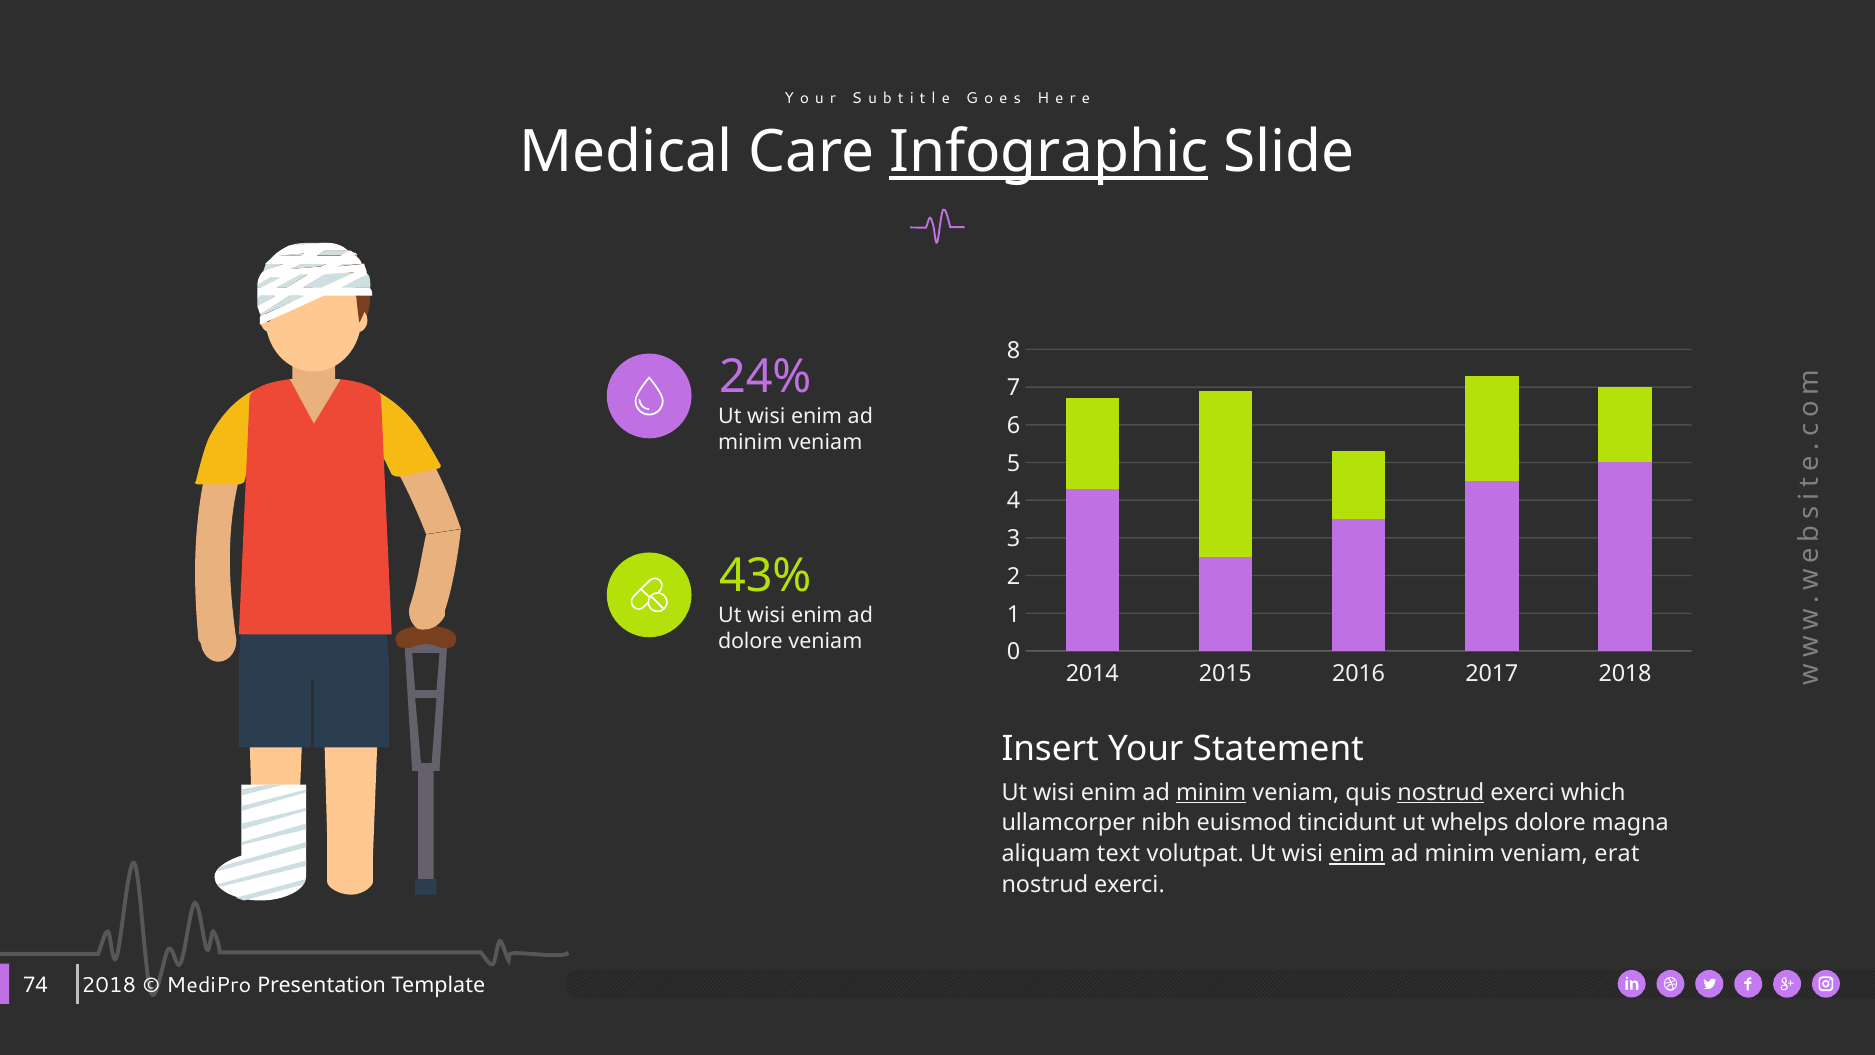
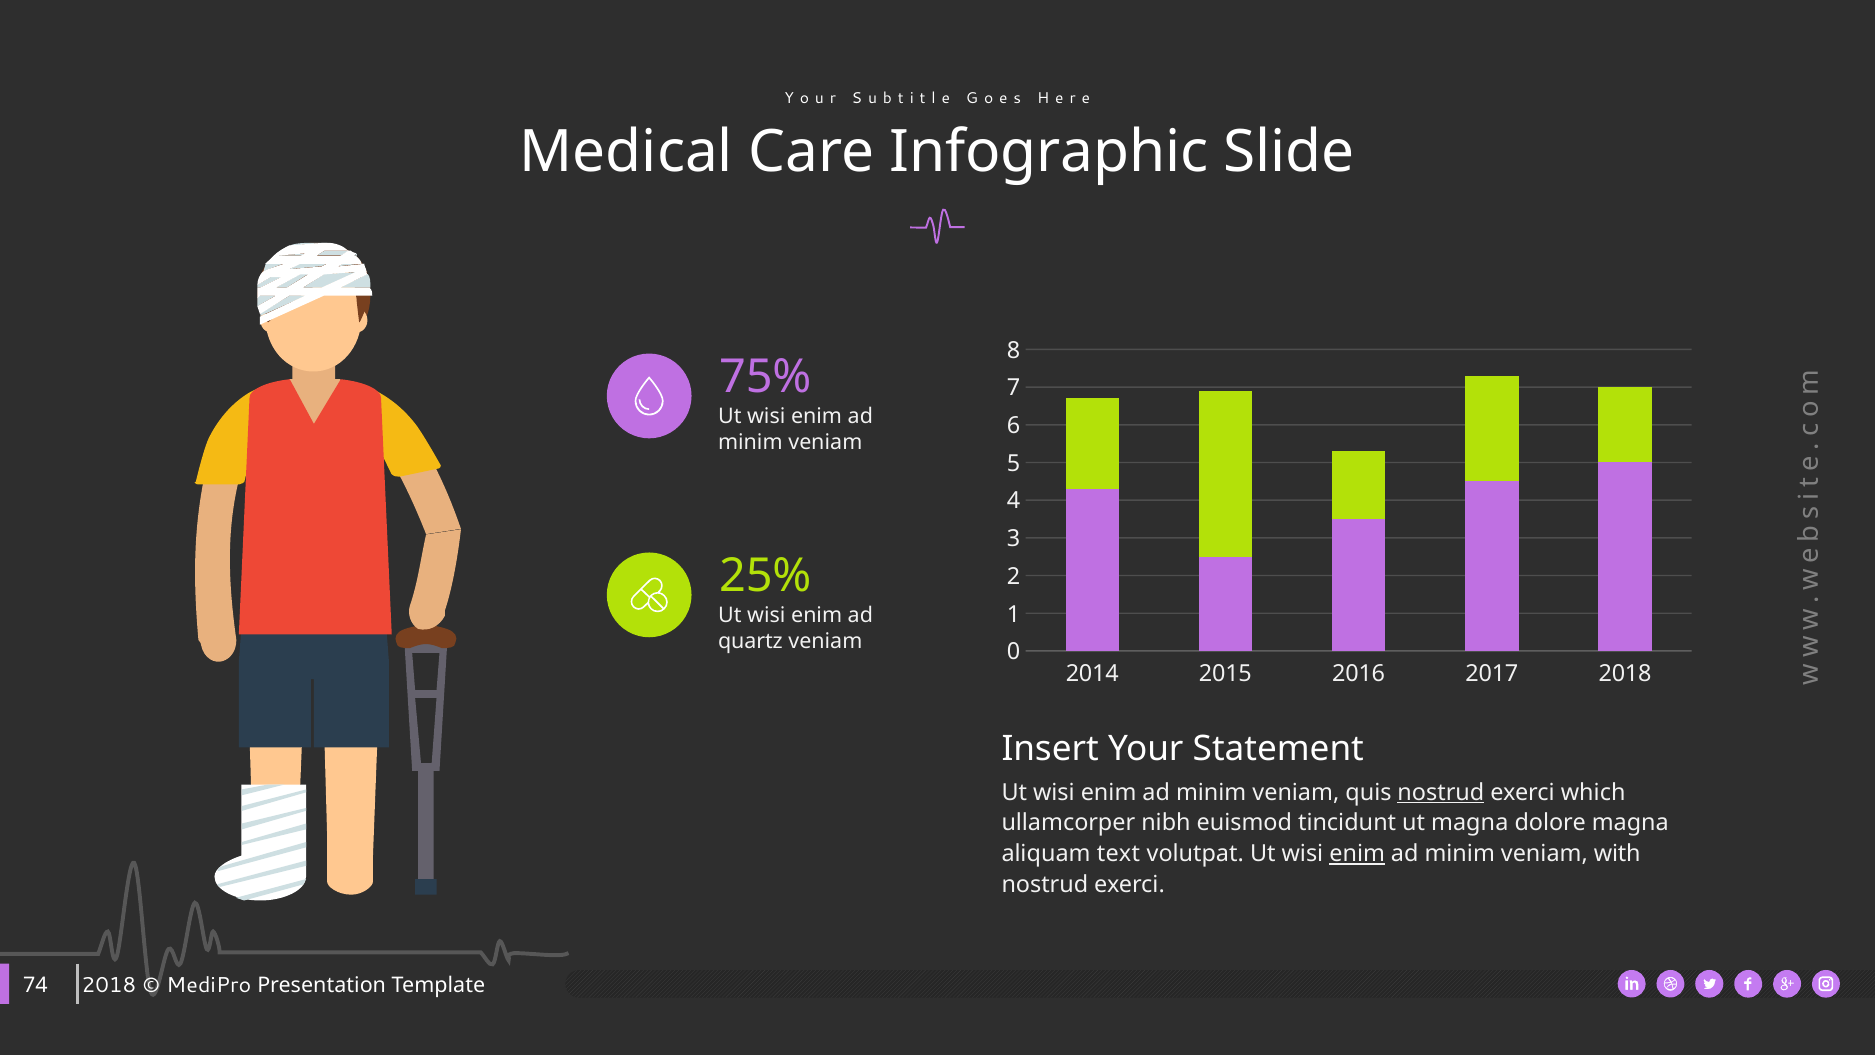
Infographic underline: present -> none
24%: 24% -> 75%
43%: 43% -> 25%
dolore at (750, 641): dolore -> quartz
minim at (1211, 792) underline: present -> none
ut whelps: whelps -> magna
erat: erat -> with
